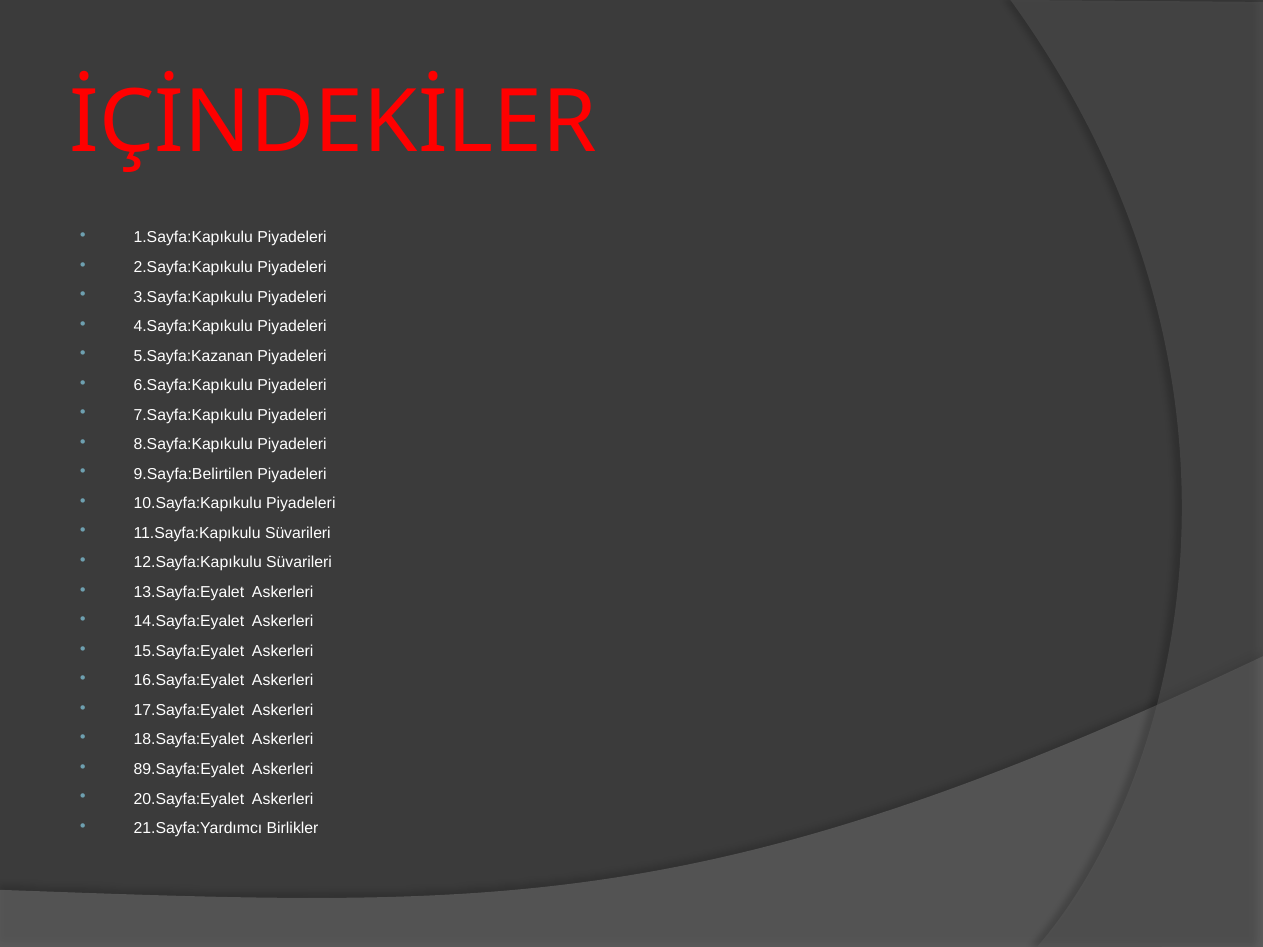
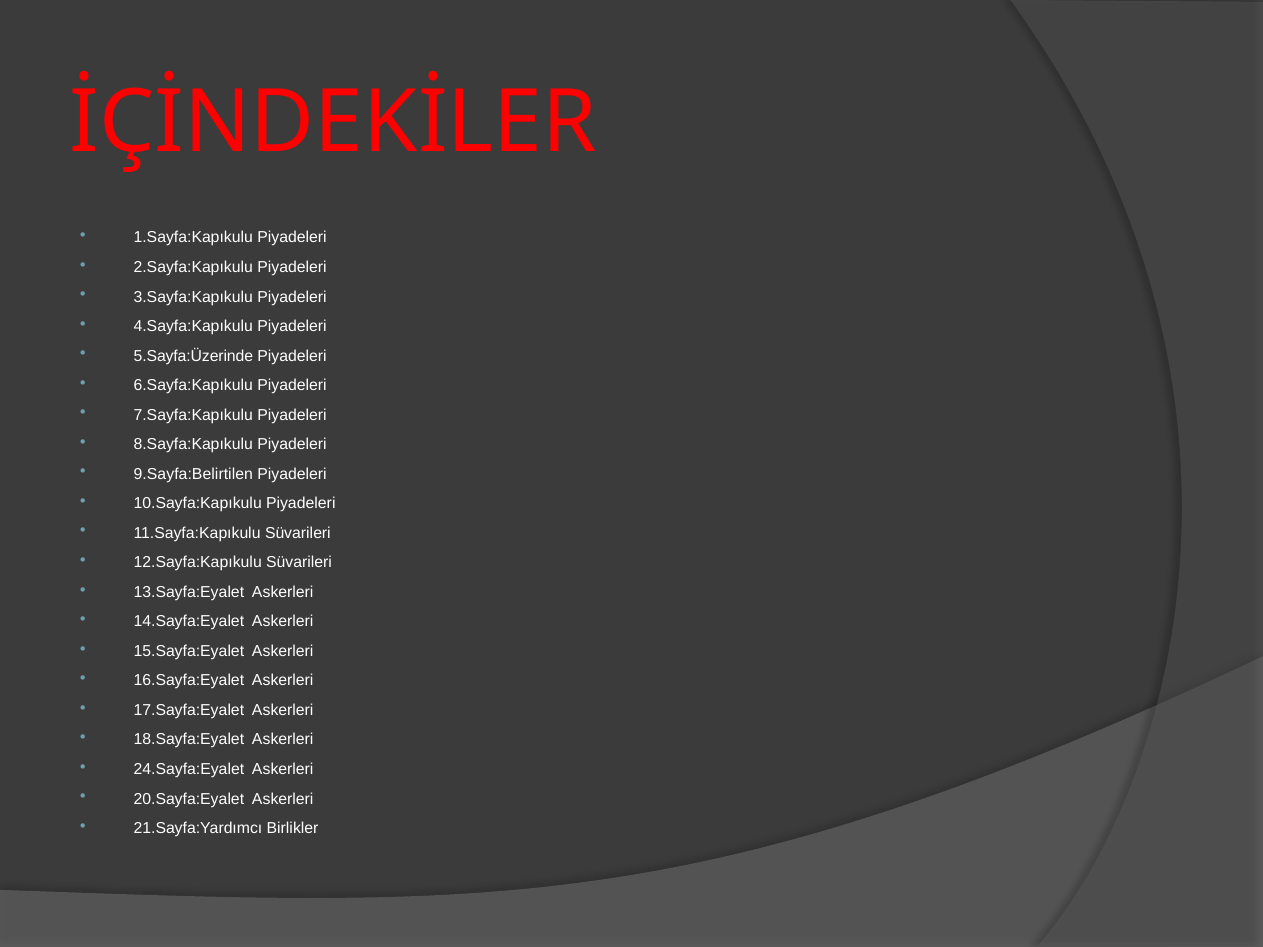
5.Sayfa:Kazanan: 5.Sayfa:Kazanan -> 5.Sayfa:Üzerinde
89.Sayfa:Eyalet: 89.Sayfa:Eyalet -> 24.Sayfa:Eyalet
